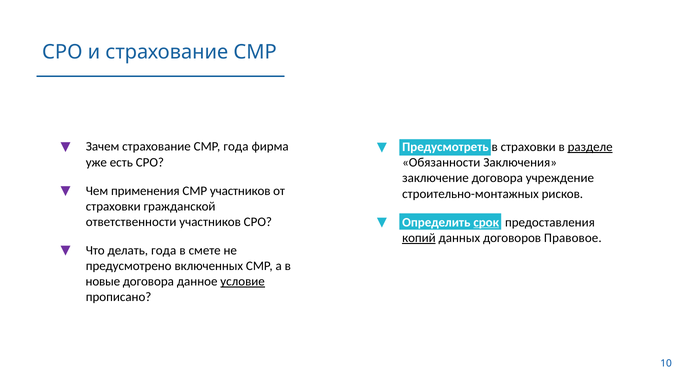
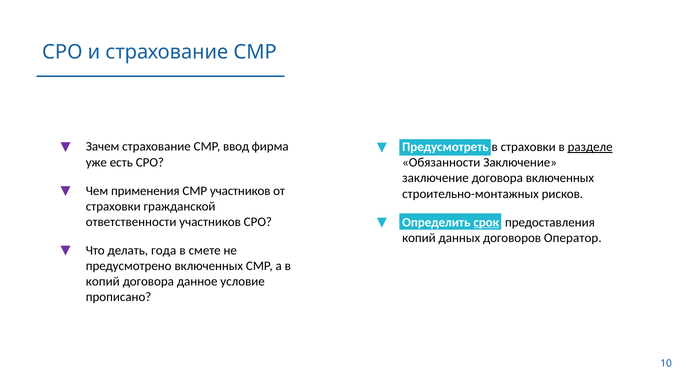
СМР года: года -> ввод
Обязанности Заключения: Заключения -> Заключение
договора учреждение: учреждение -> включенных
копий at (419, 238) underline: present -> none
Правовое: Правовое -> Оператор
новые at (103, 282): новые -> копий
условие underline: present -> none
